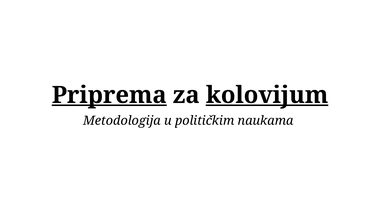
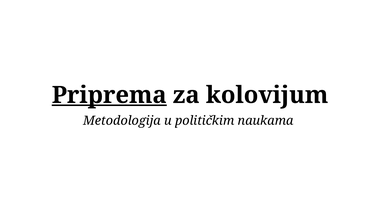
kolovijum underline: present -> none
